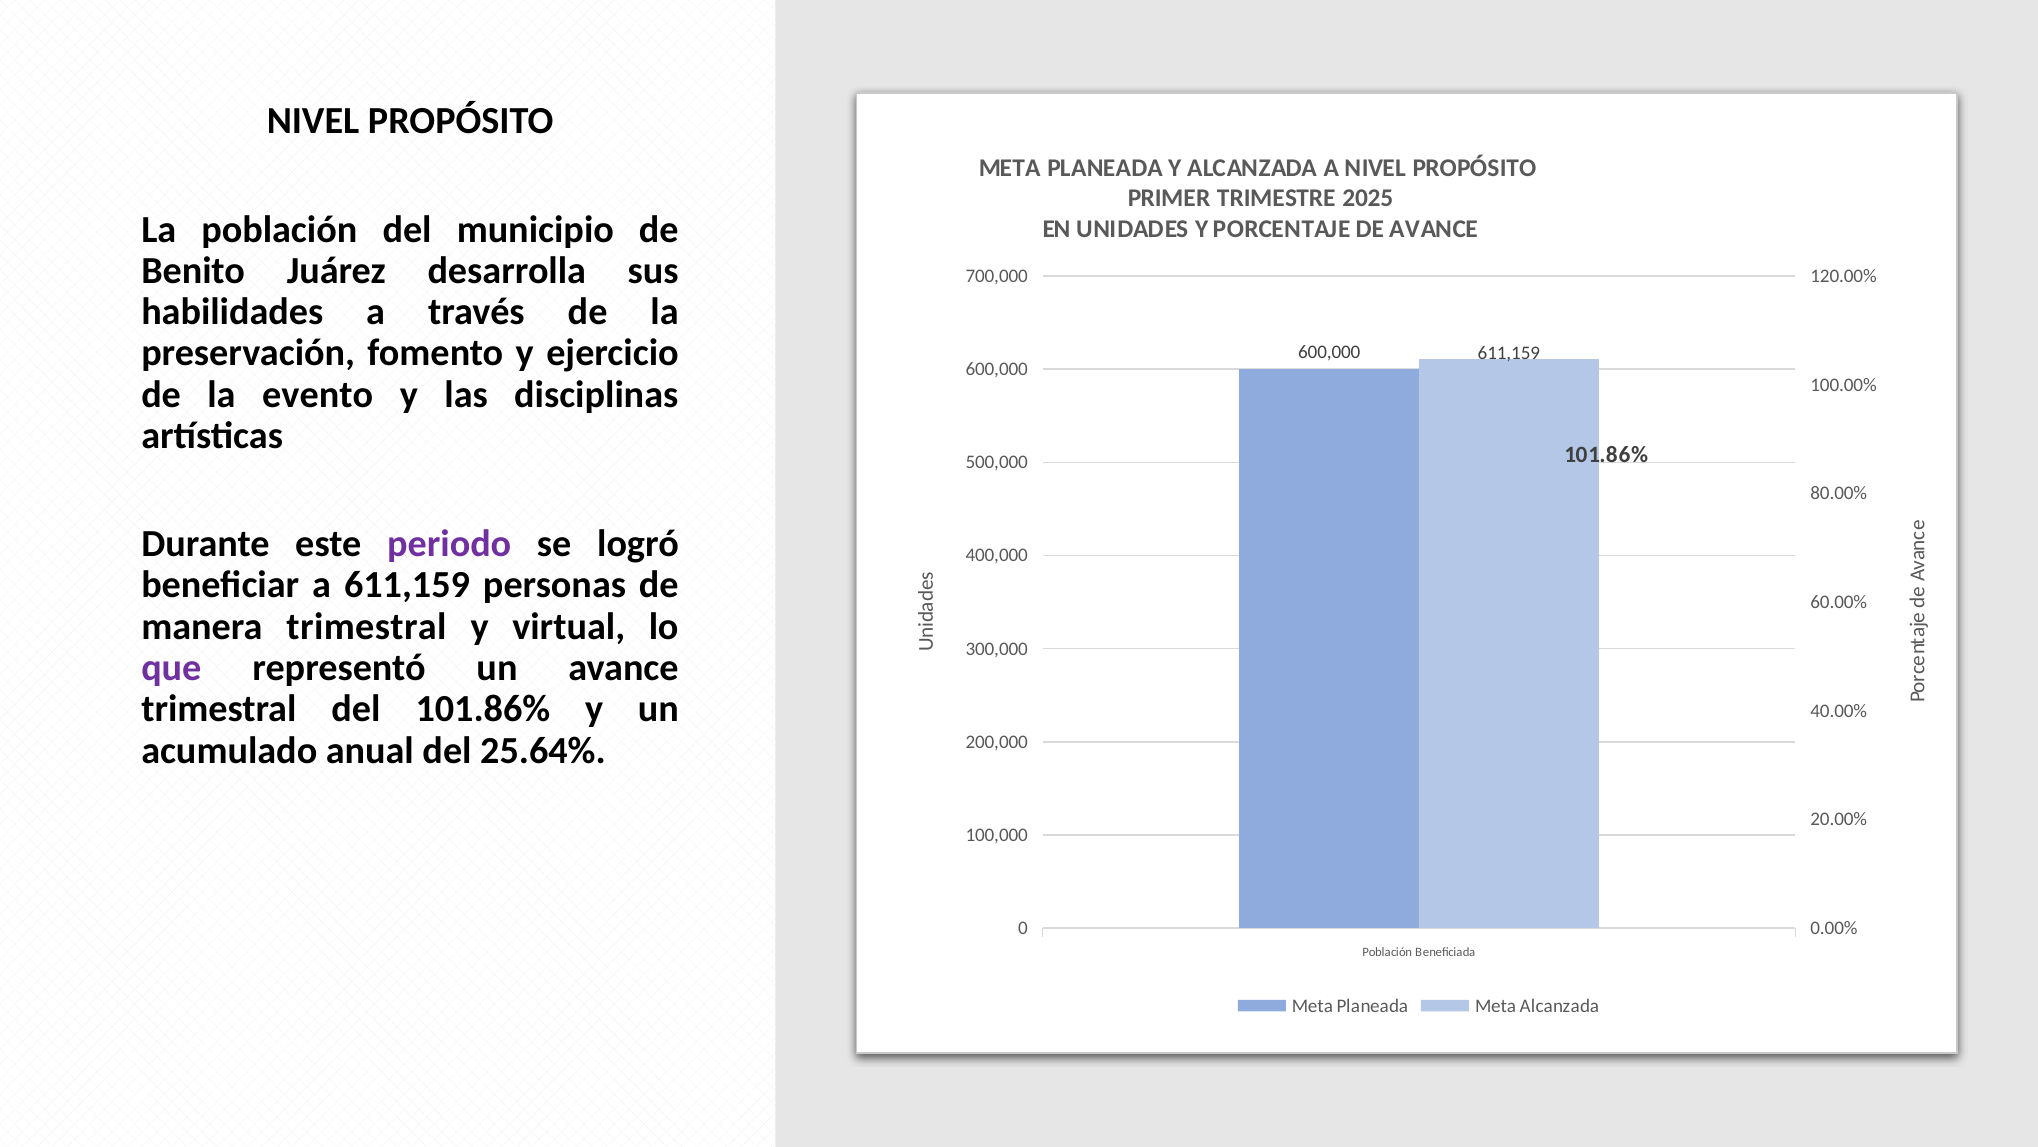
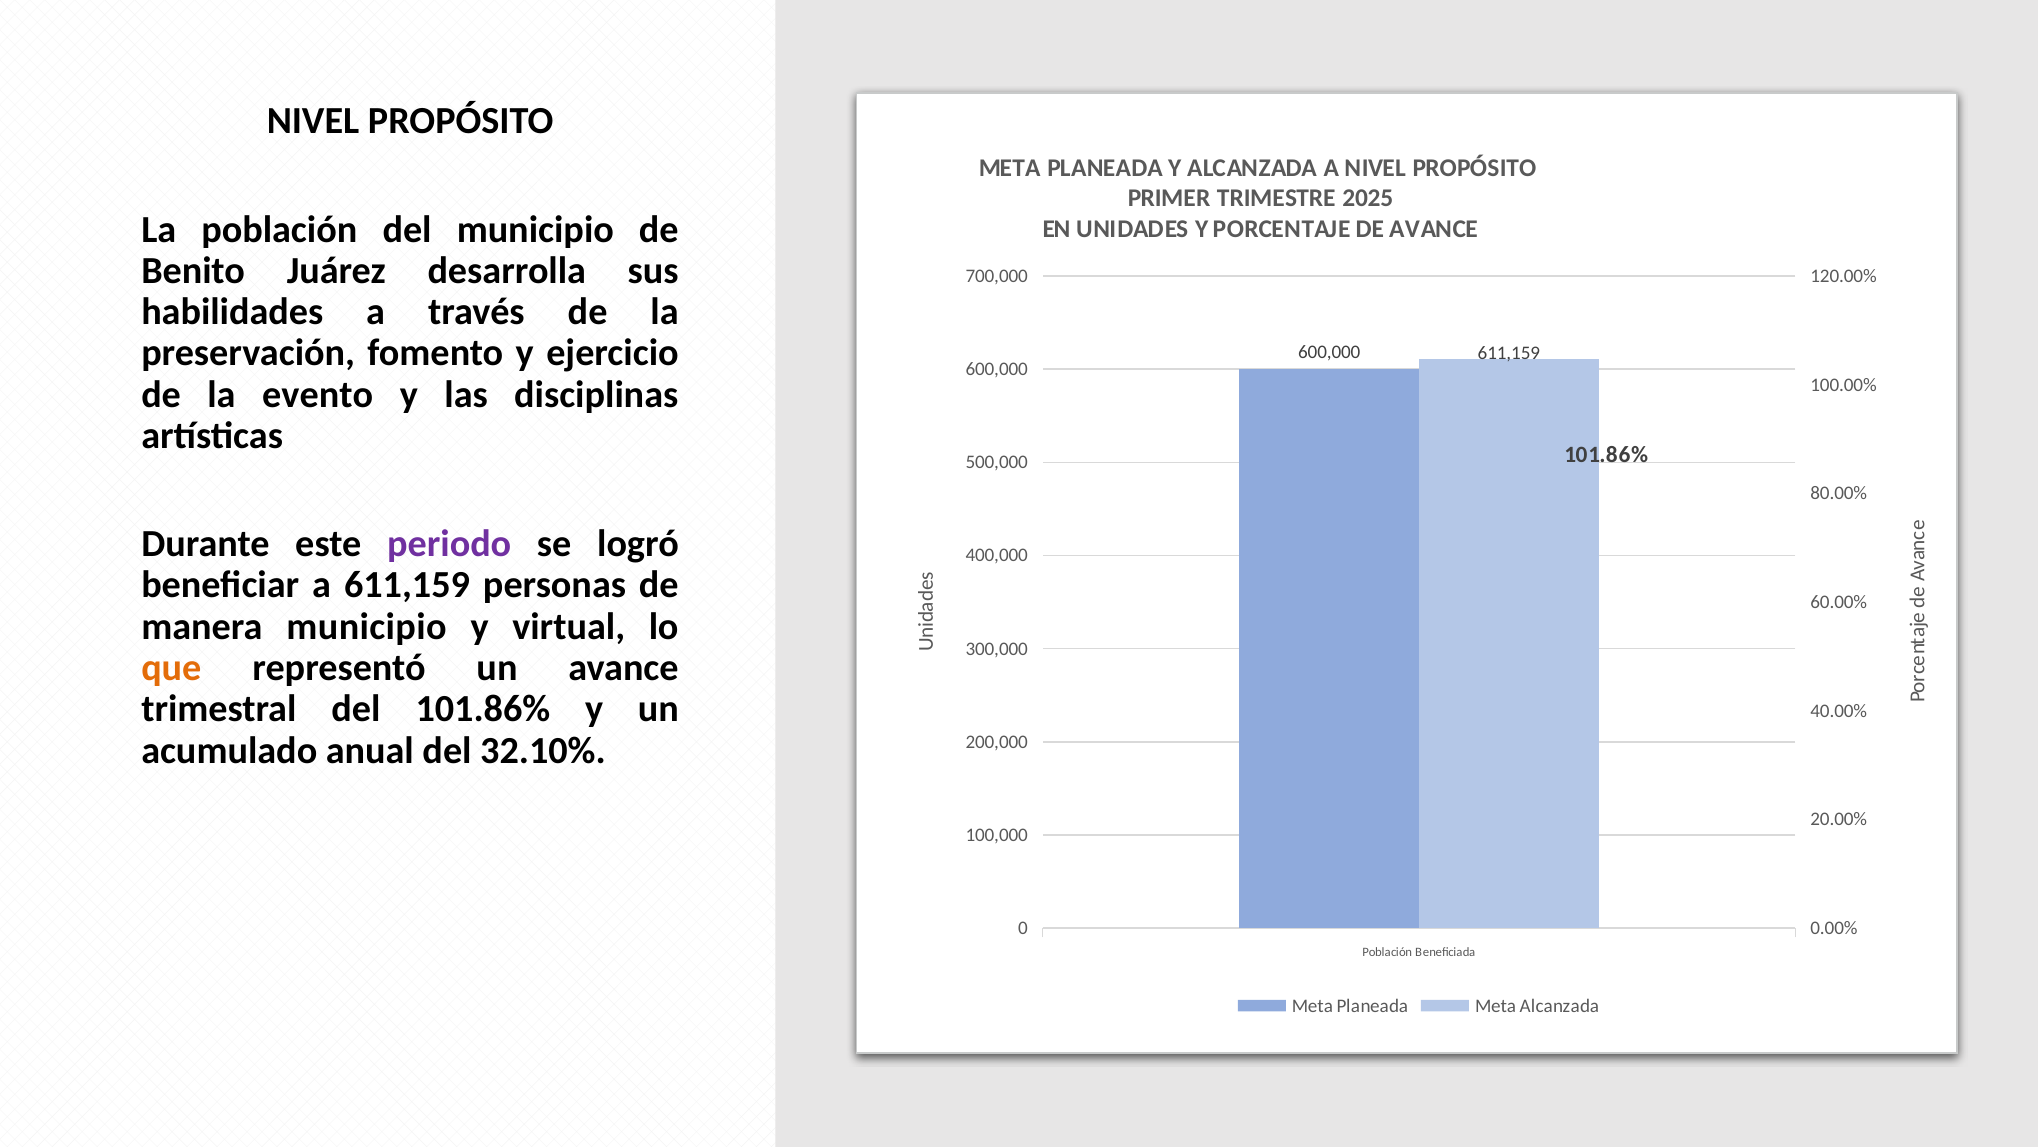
manera trimestral: trimestral -> municipio
que colour: purple -> orange
25.64%: 25.64% -> 32.10%
